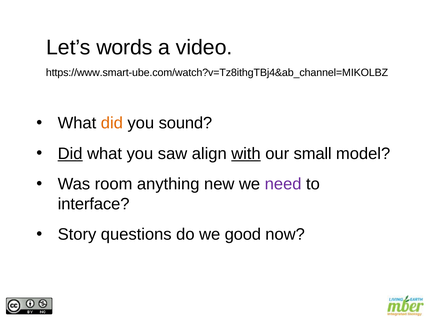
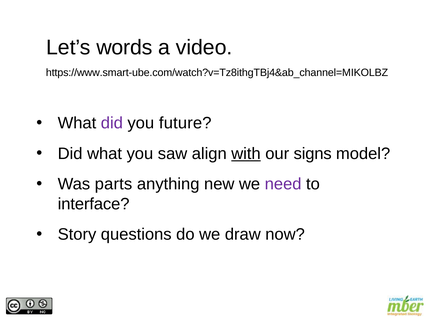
did at (112, 123) colour: orange -> purple
sound: sound -> future
Did at (70, 154) underline: present -> none
small: small -> signs
room: room -> parts
good: good -> draw
